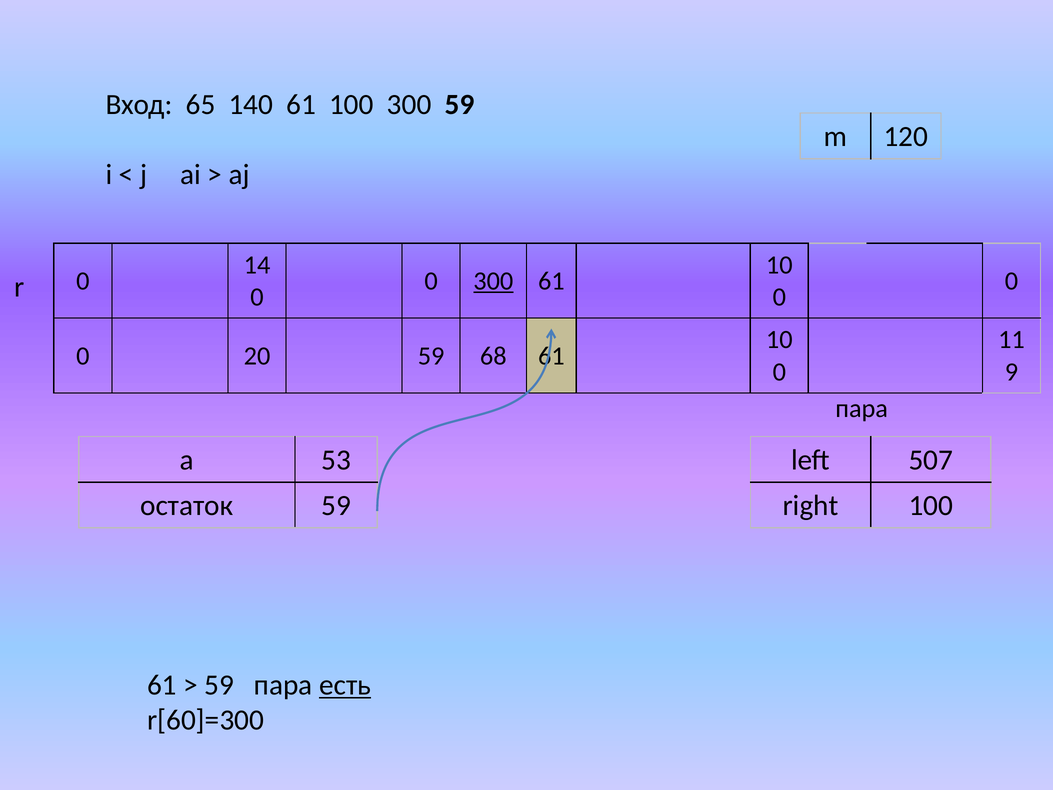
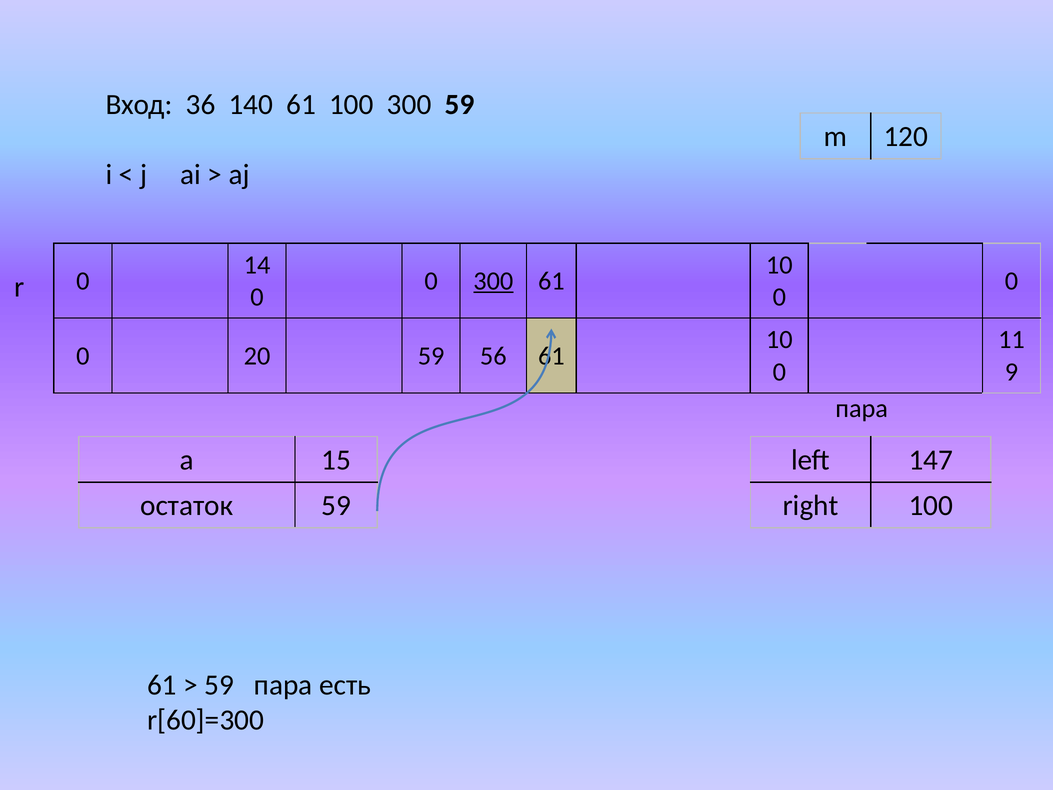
65: 65 -> 36
68: 68 -> 56
53: 53 -> 15
507: 507 -> 147
есть underline: present -> none
